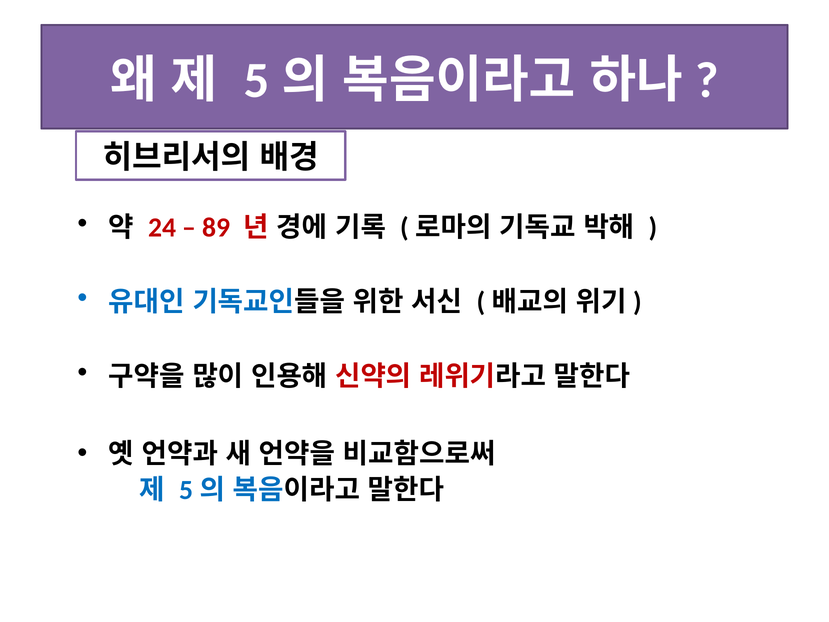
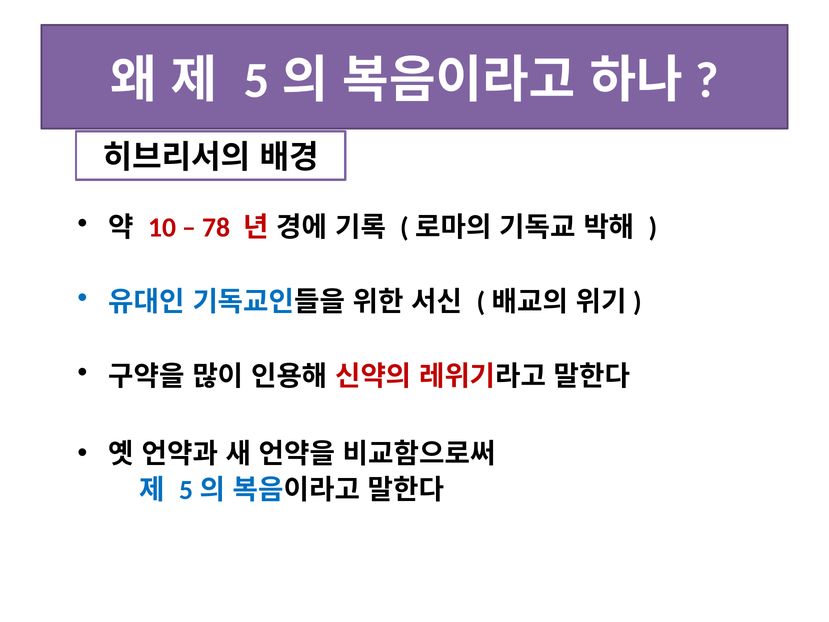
24: 24 -> 10
89: 89 -> 78
